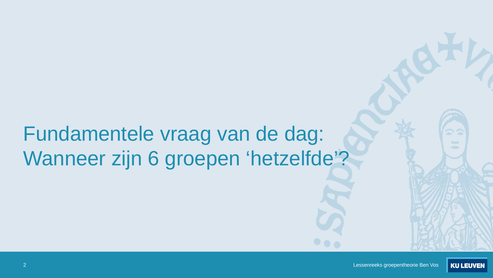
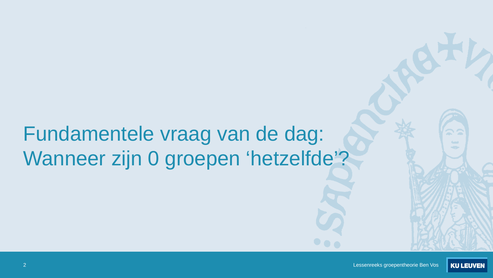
6: 6 -> 0
